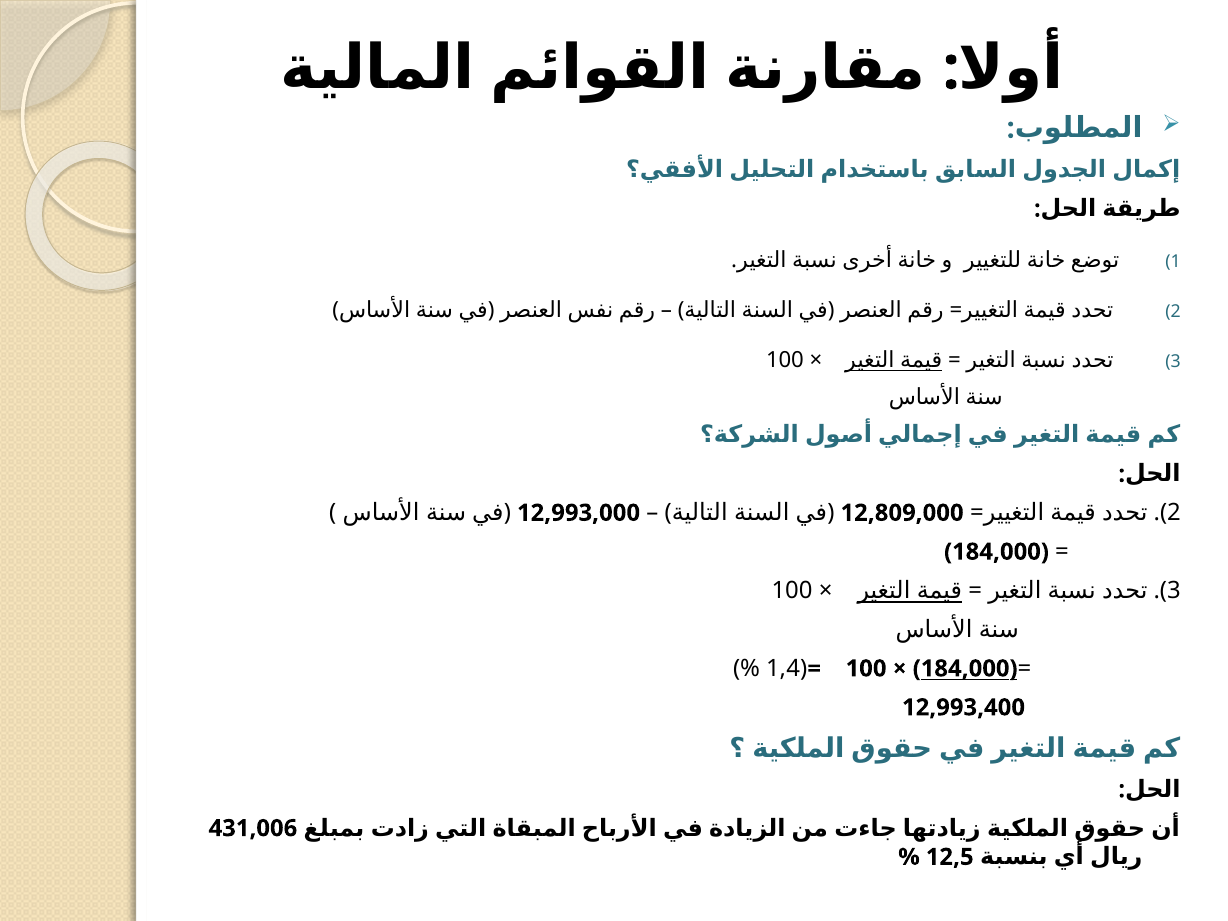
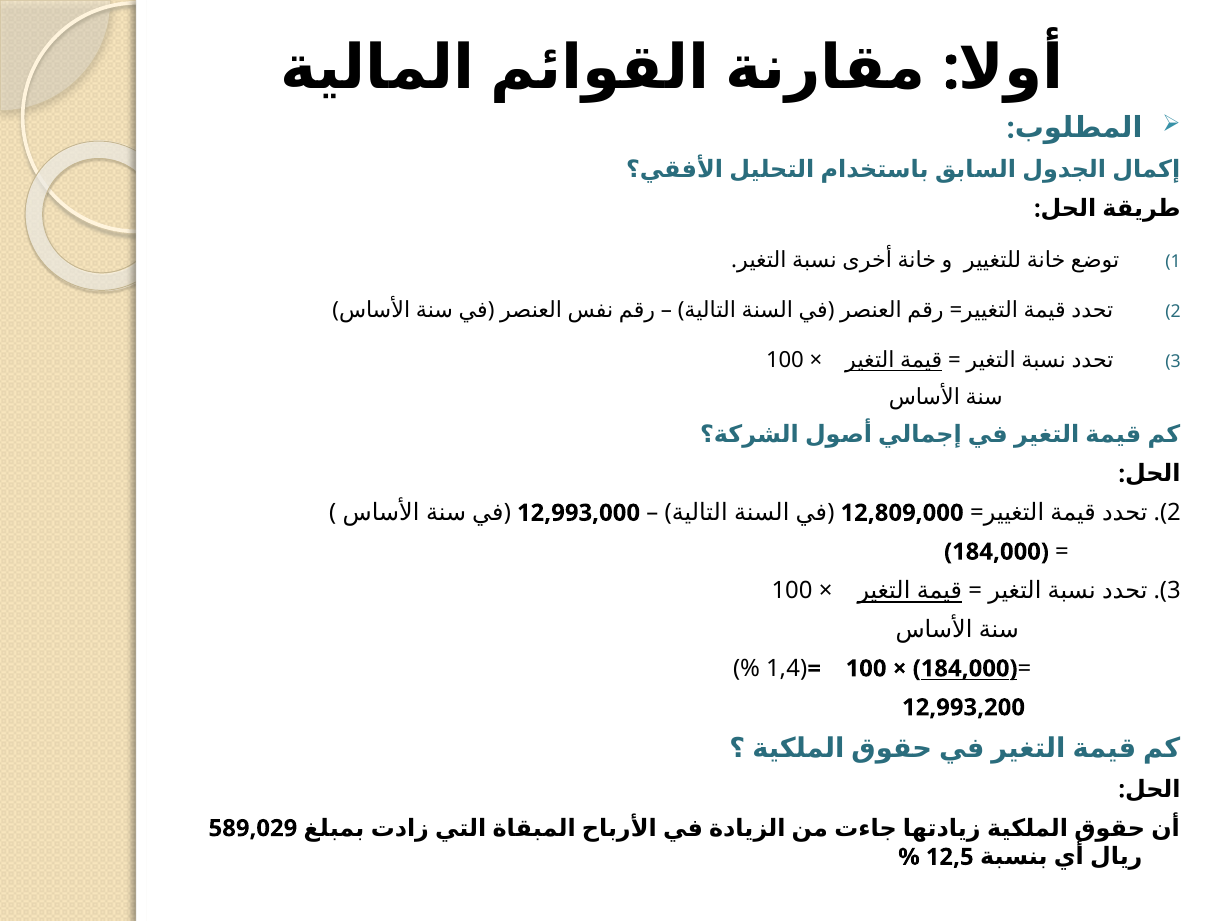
12,993,400: 12,993,400 -> 12,993,200
431,006: 431,006 -> 589,029
